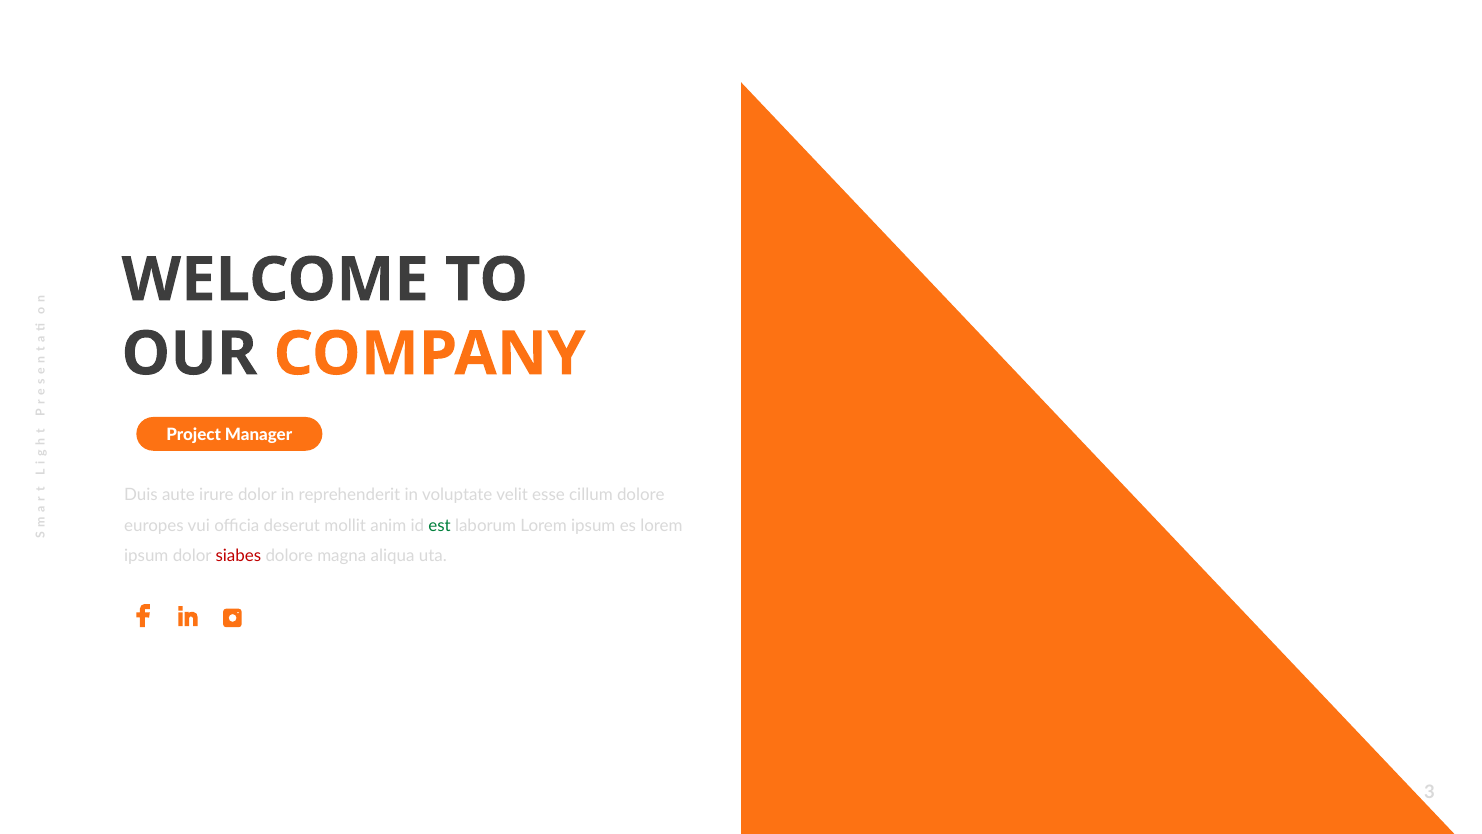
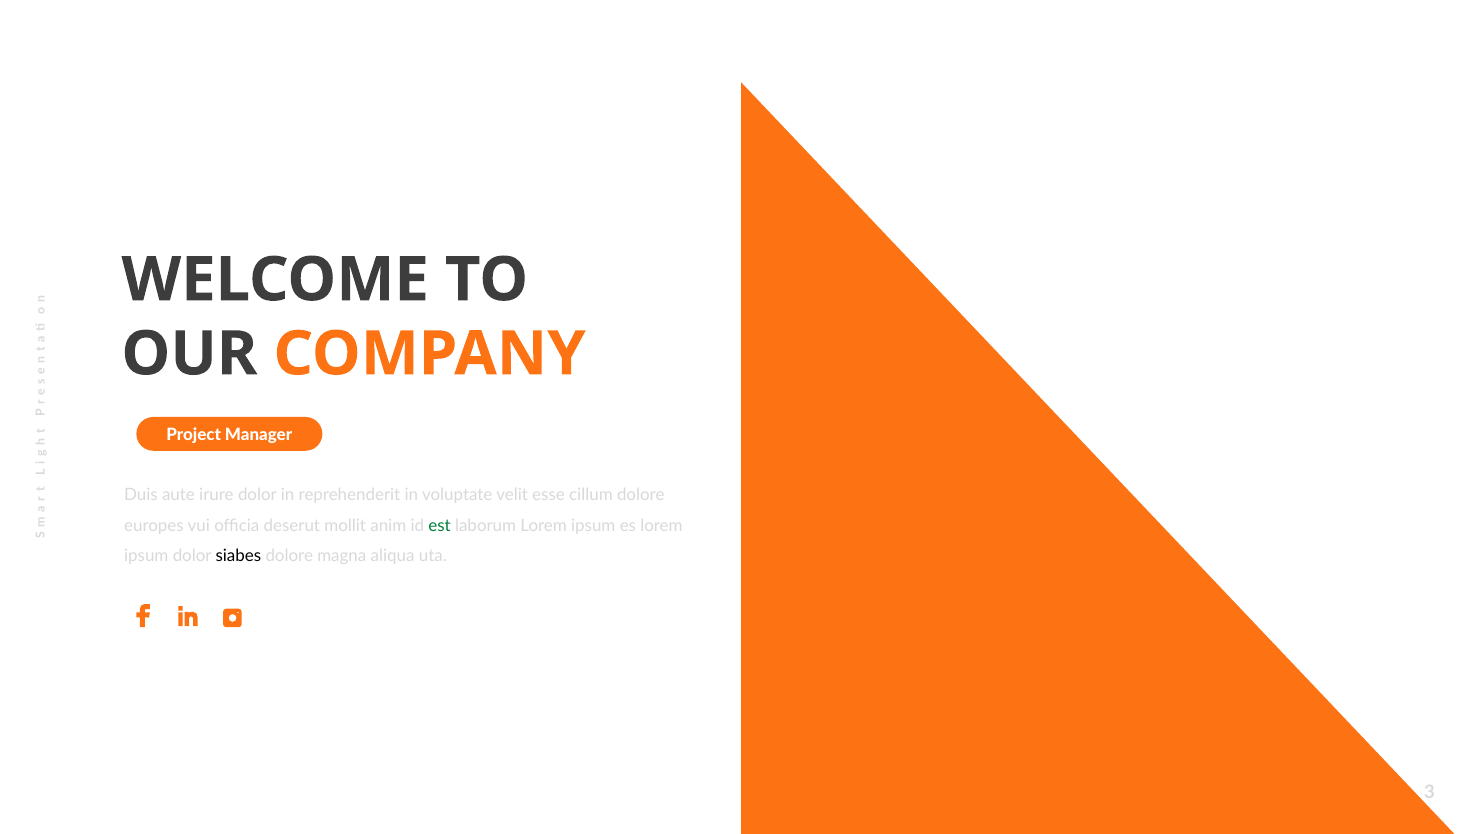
siabes colour: red -> black
